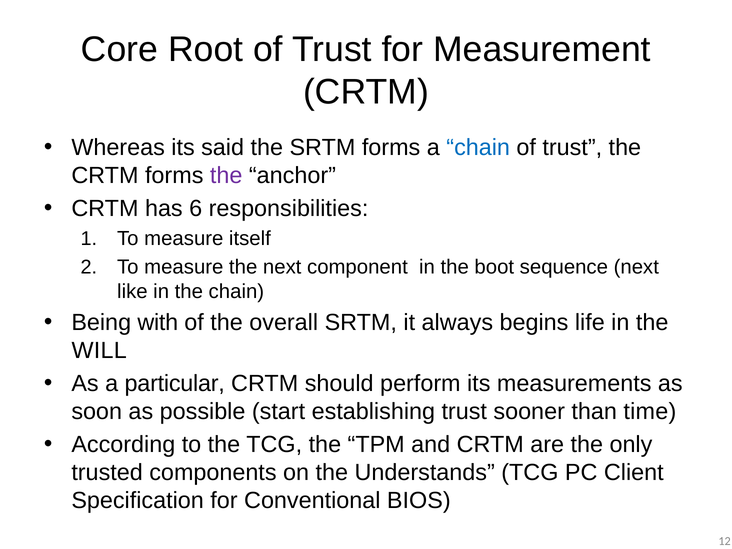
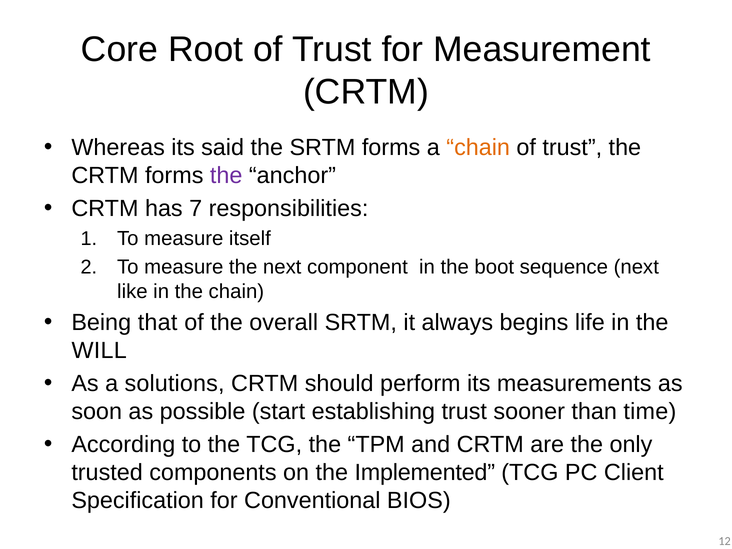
chain at (478, 147) colour: blue -> orange
6: 6 -> 7
with: with -> that
particular: particular -> solutions
Understands: Understands -> Implemented
